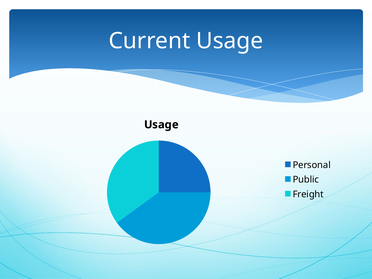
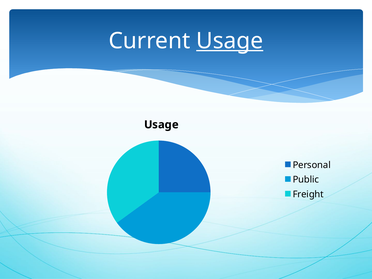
Usage at (230, 41) underline: none -> present
